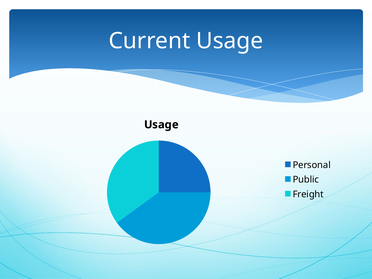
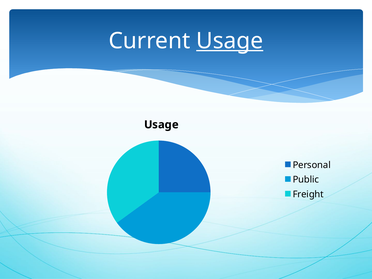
Usage at (230, 41) underline: none -> present
